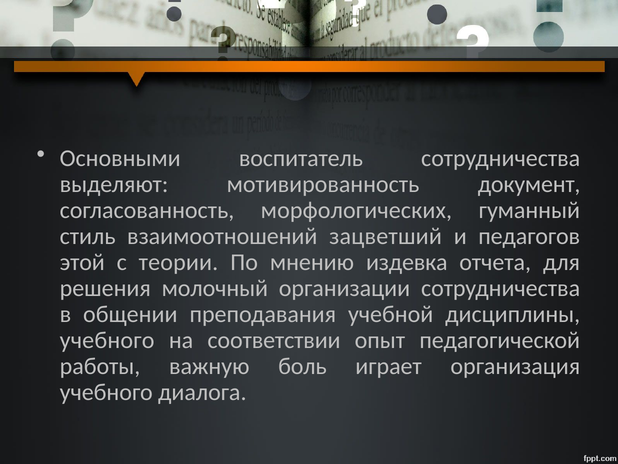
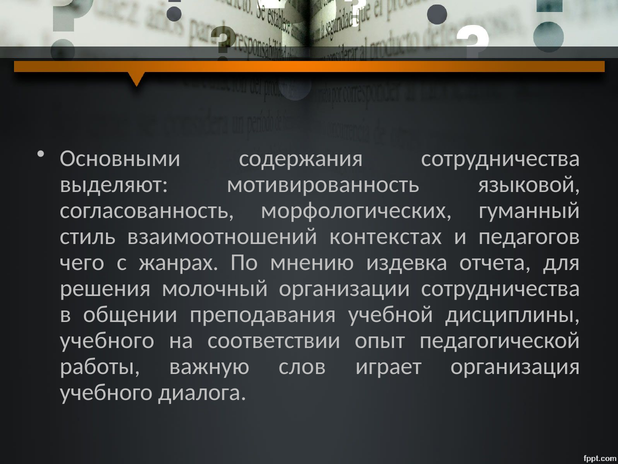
воспитатель: воспитатель -> содержания
документ: документ -> языковой
зацветший: зацветший -> контекстах
этой: этой -> чего
теории: теории -> жанрах
боль: боль -> слов
